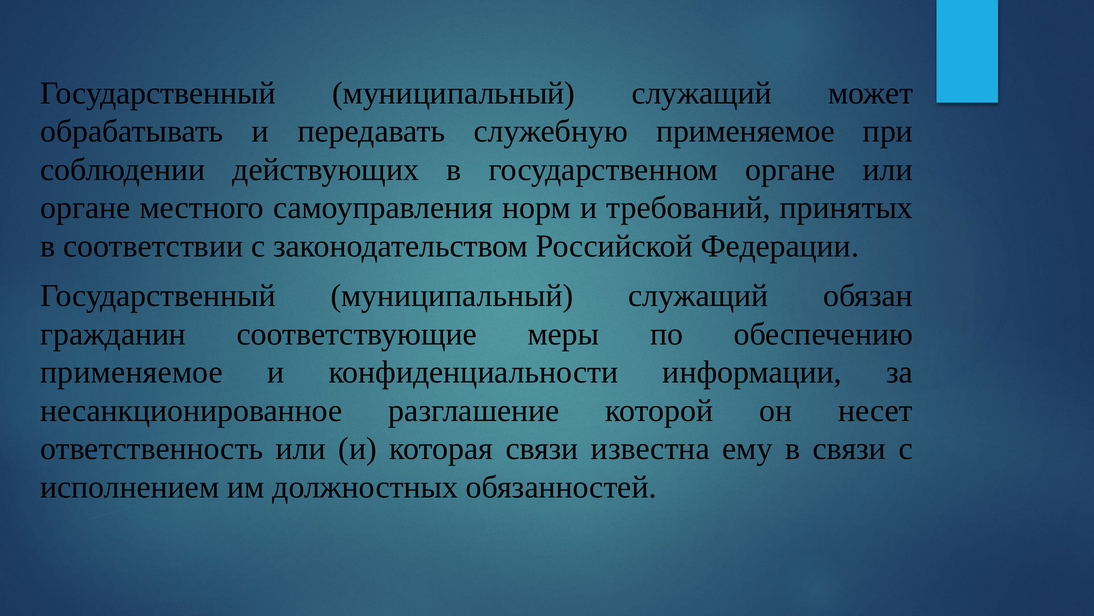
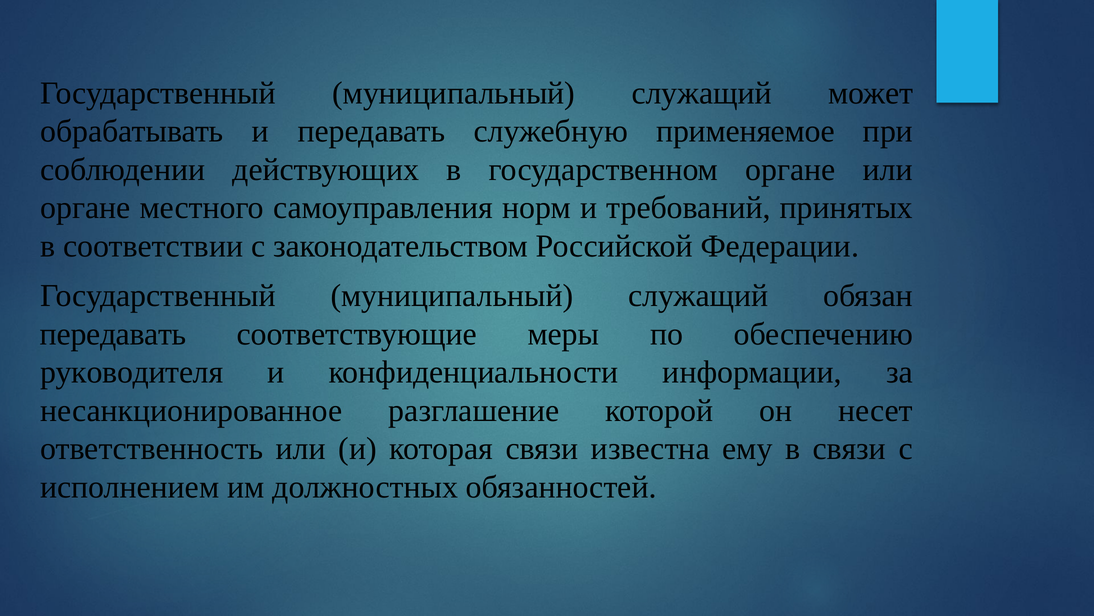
гражданин at (113, 334): гражданин -> передавать
применяемое at (131, 372): применяемое -> руководителя
